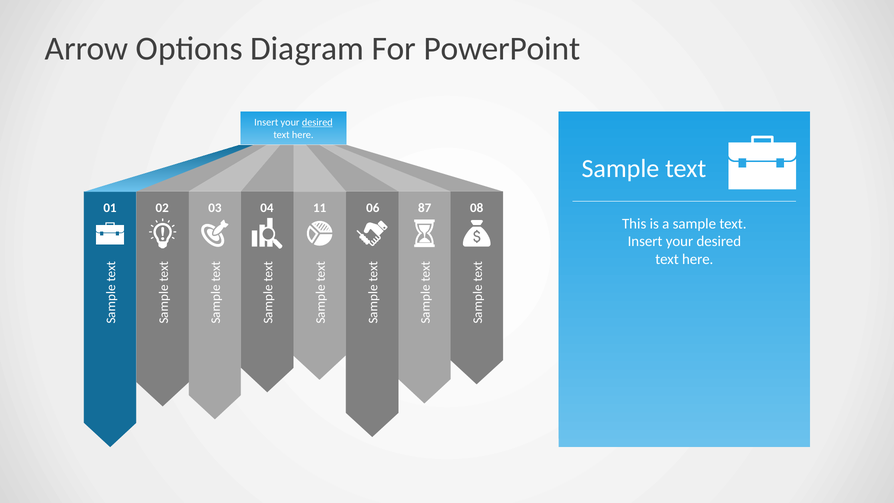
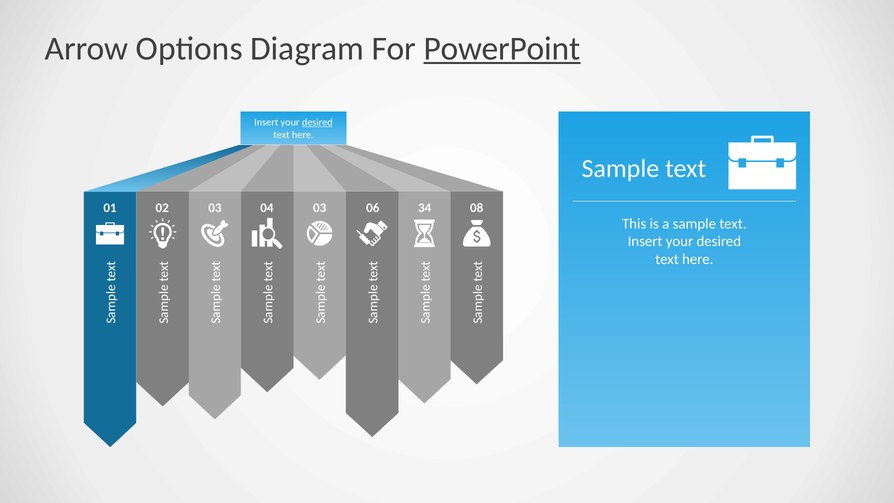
PowerPoint underline: none -> present
04 11: 11 -> 03
87: 87 -> 34
